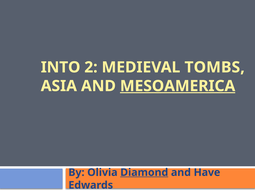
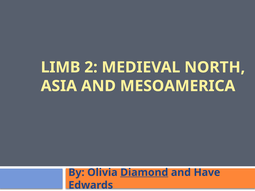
INTO: INTO -> LIMB
TOMBS: TOMBS -> NORTH
MESOAMERICA underline: present -> none
